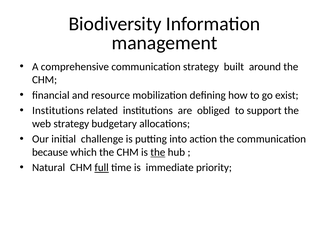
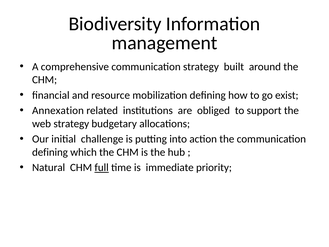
Institutions at (58, 110): Institutions -> Annexation
because at (50, 152): because -> defining
the at (158, 152) underline: present -> none
